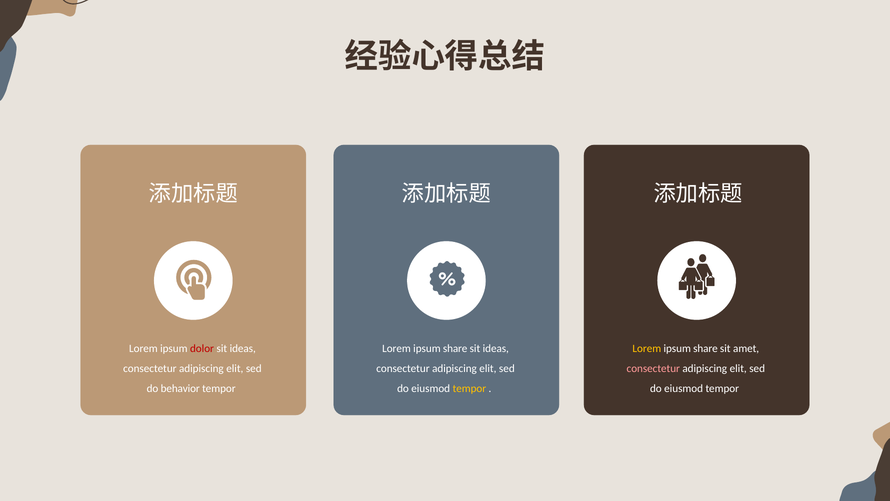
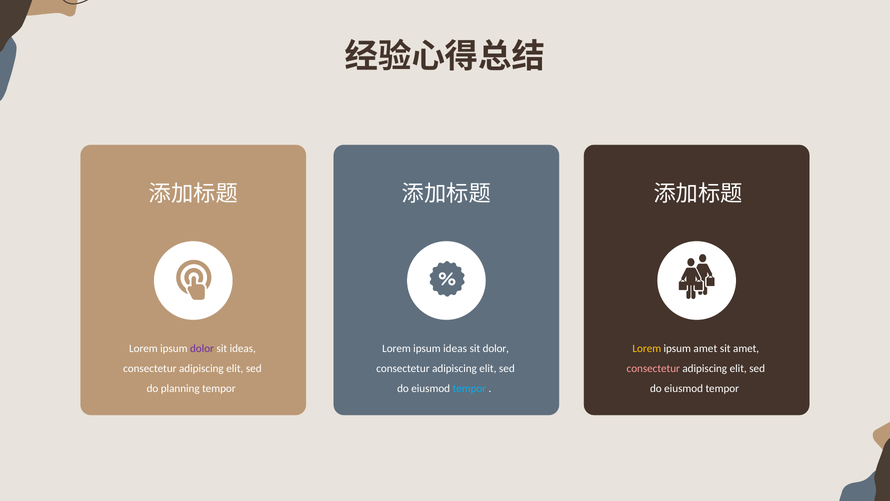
dolor at (202, 348) colour: red -> purple
share at (455, 348): share -> ideas
ideas at (496, 348): ideas -> dolor
share at (705, 348): share -> amet
behavior: behavior -> planning
tempor at (469, 388) colour: yellow -> light blue
